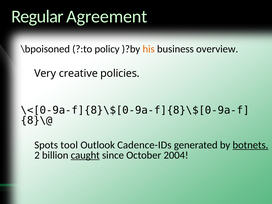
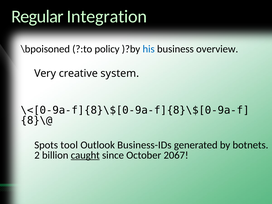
Agreement: Agreement -> Integration
his colour: orange -> blue
policies: policies -> system
Cadence-IDs: Cadence-IDs -> Business-IDs
botnets underline: present -> none
2004: 2004 -> 2067
